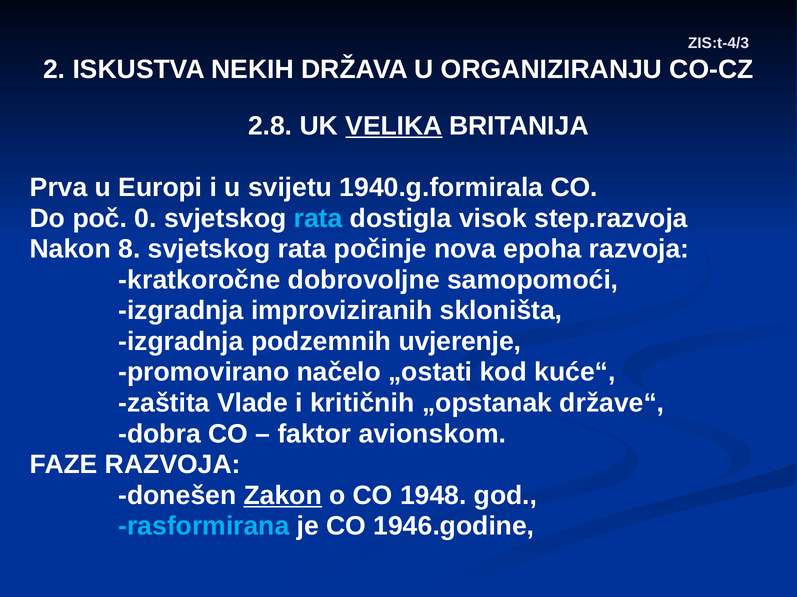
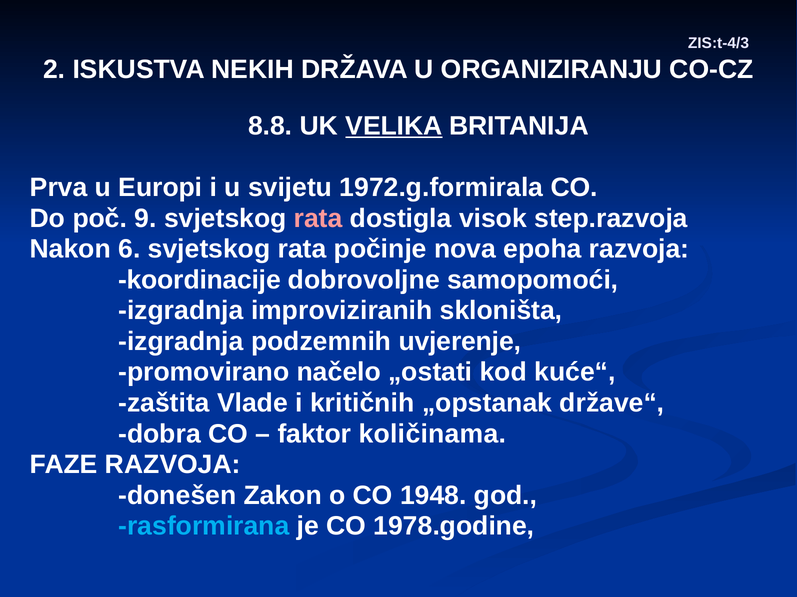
2.8: 2.8 -> 8.8
1940.g.formirala: 1940.g.formirala -> 1972.g.formirala
0: 0 -> 9
rata at (318, 219) colour: light blue -> pink
8: 8 -> 6
kratkoročne: kratkoročne -> koordinacije
avionskom: avionskom -> količinama
Zakon underline: present -> none
1946.godine: 1946.godine -> 1978.godine
